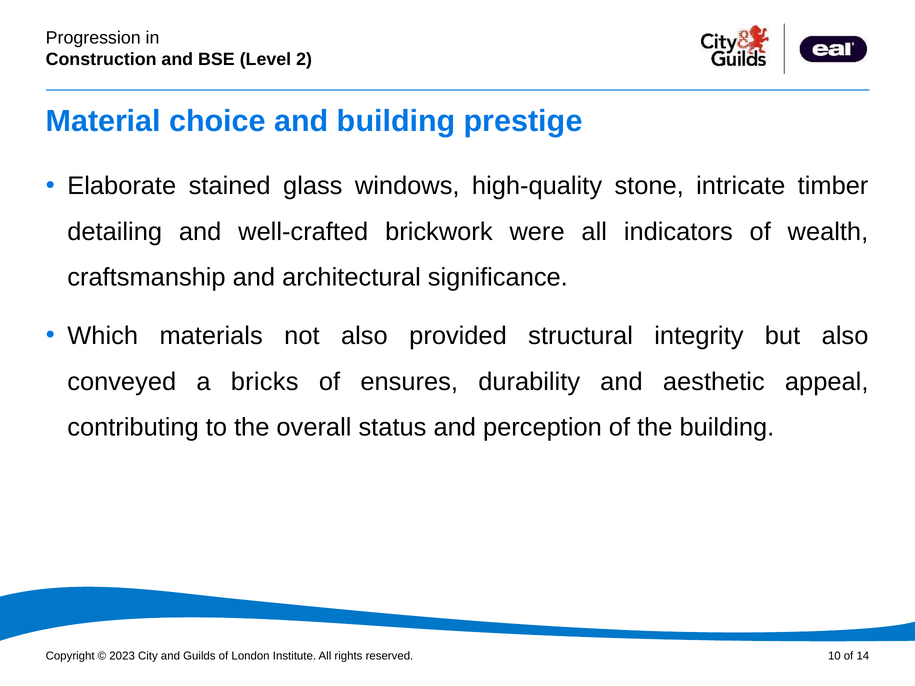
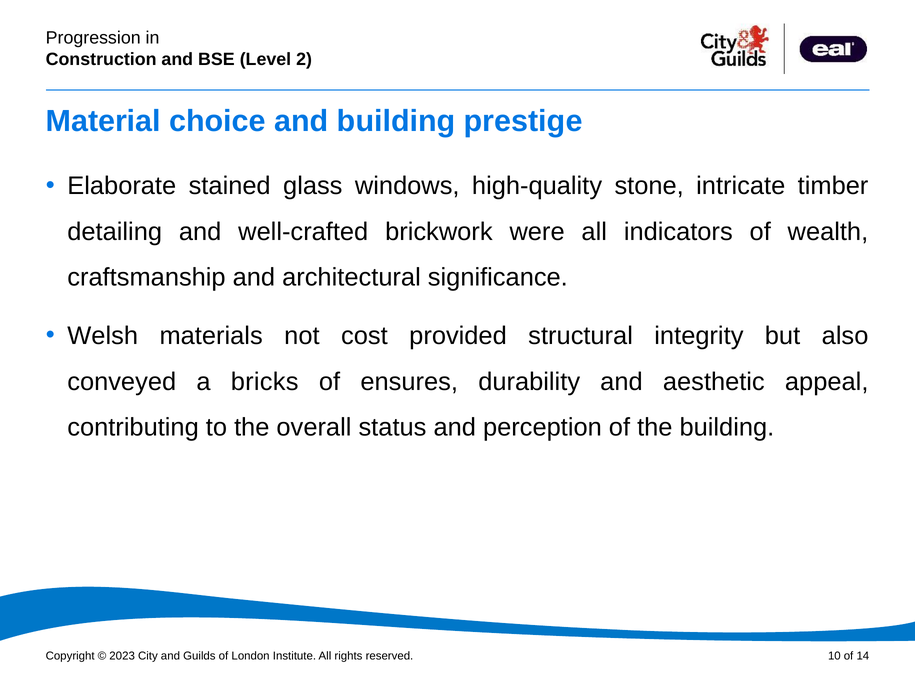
Which: Which -> Welsh
not also: also -> cost
